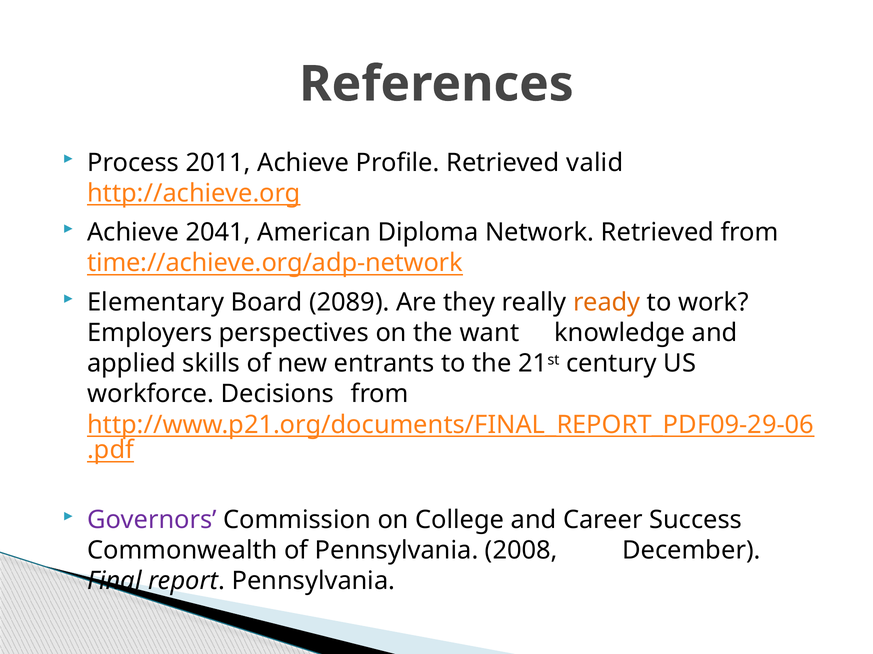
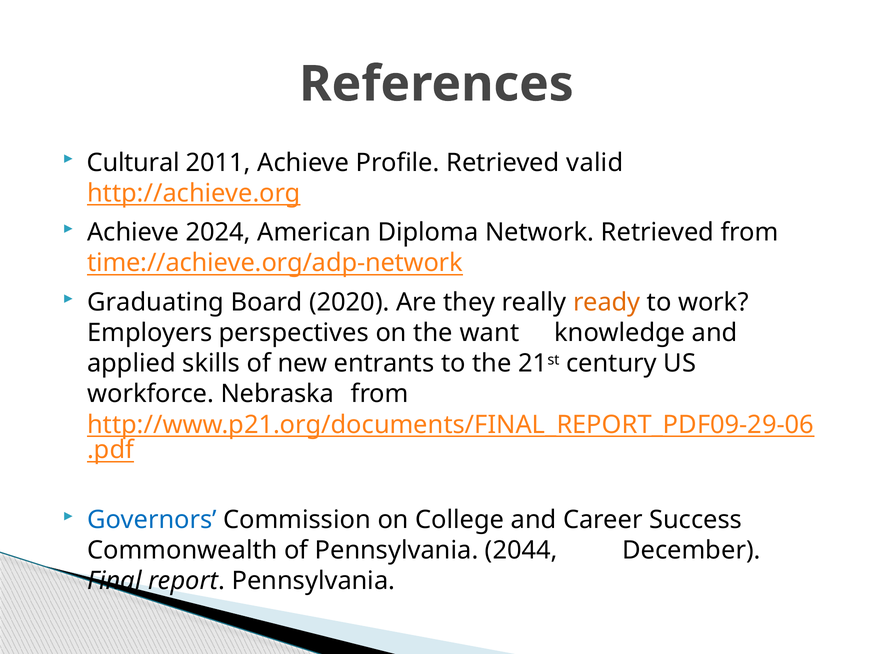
Process: Process -> Cultural
2041: 2041 -> 2024
Elementary: Elementary -> Graduating
2089: 2089 -> 2020
Decisions: Decisions -> Nebraska
Governors colour: purple -> blue
2008: 2008 -> 2044
